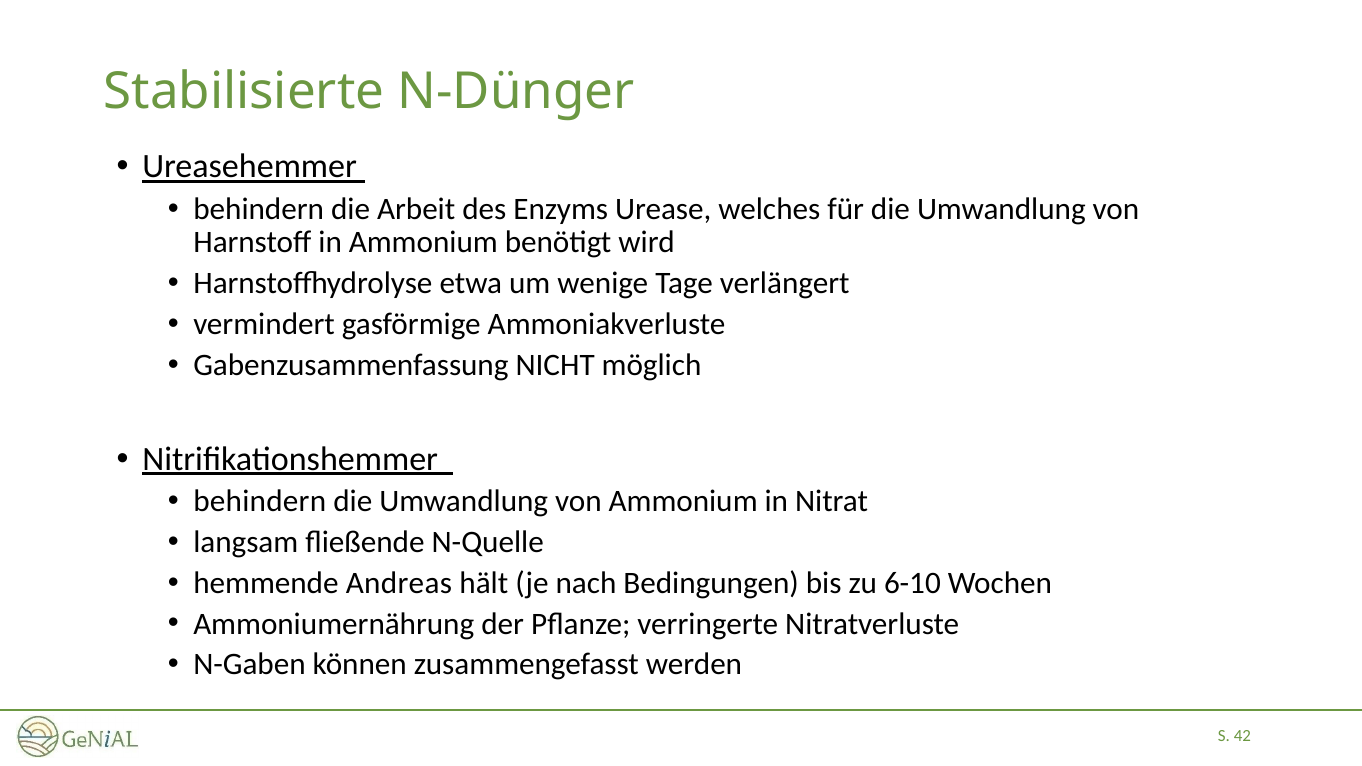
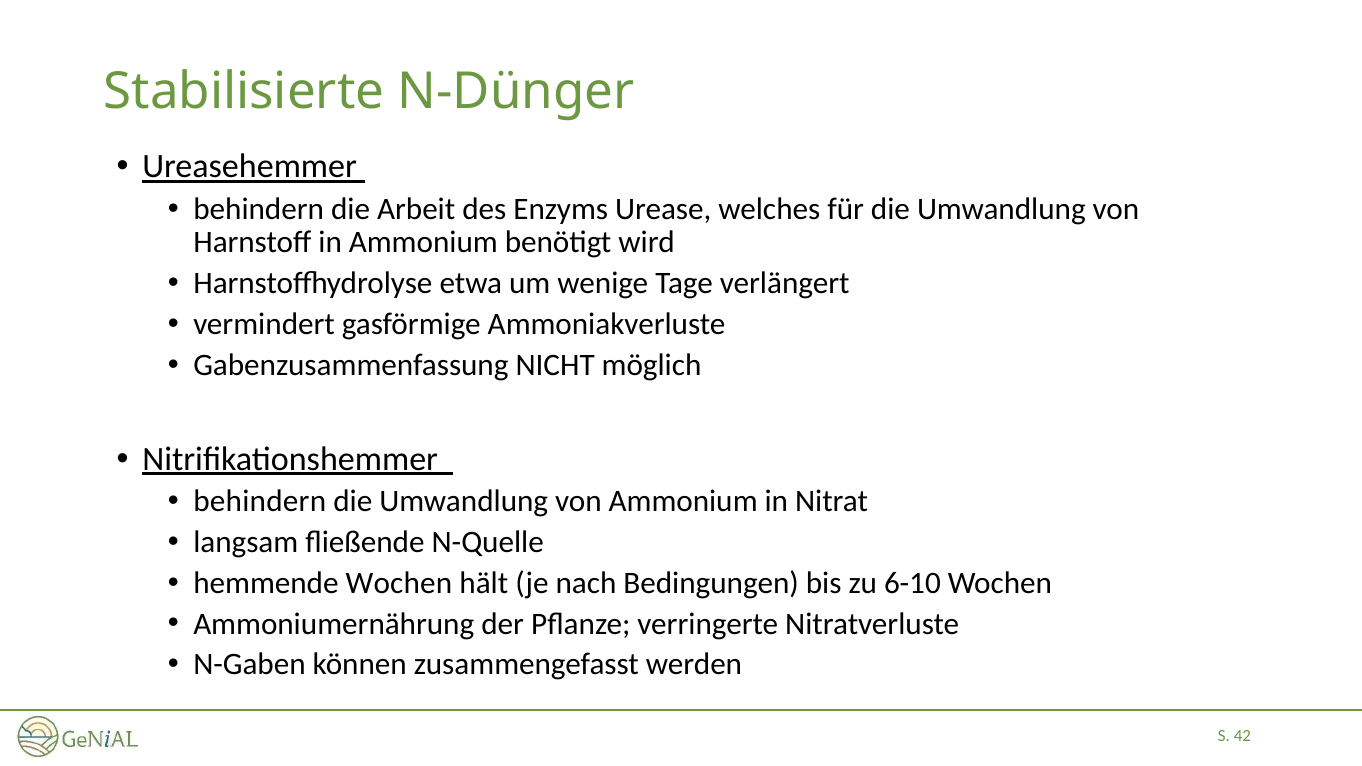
hemmende Andreas: Andreas -> Wochen
